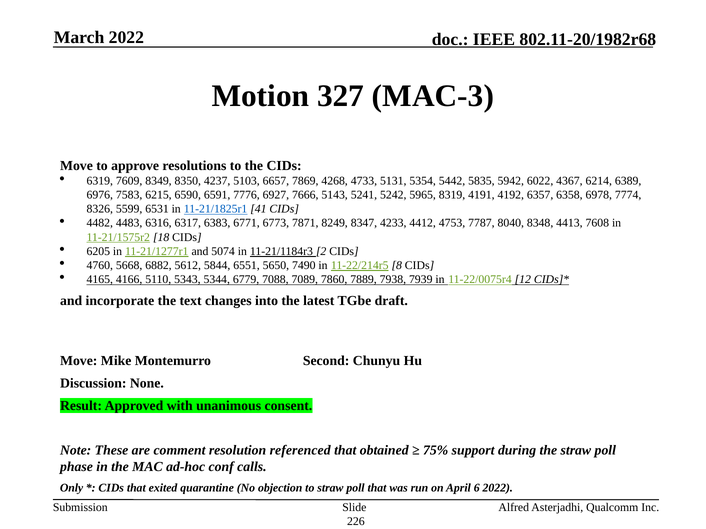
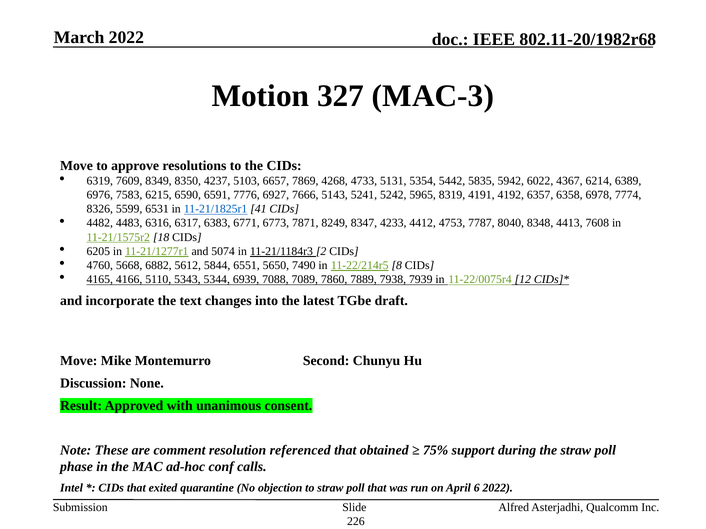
6779: 6779 -> 6939
Only: Only -> Intel
